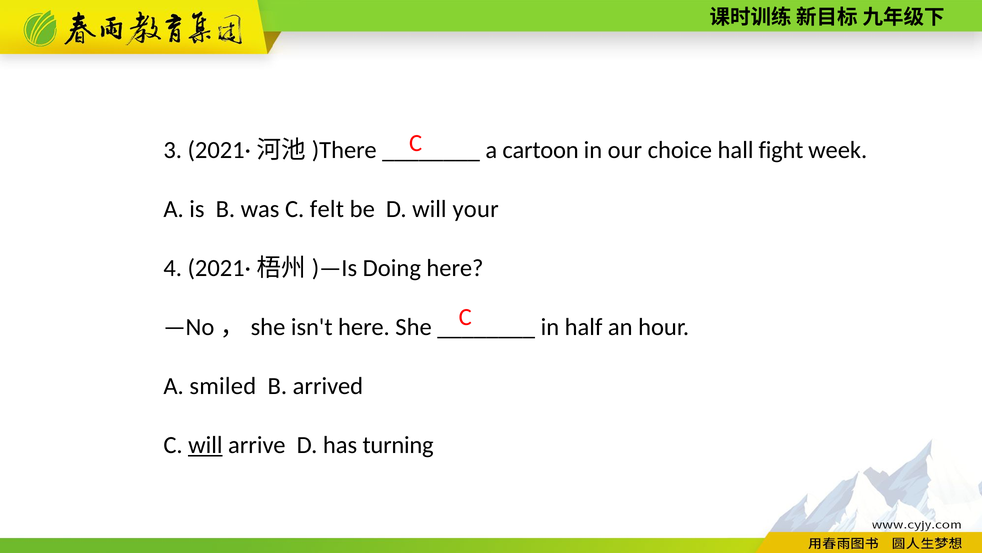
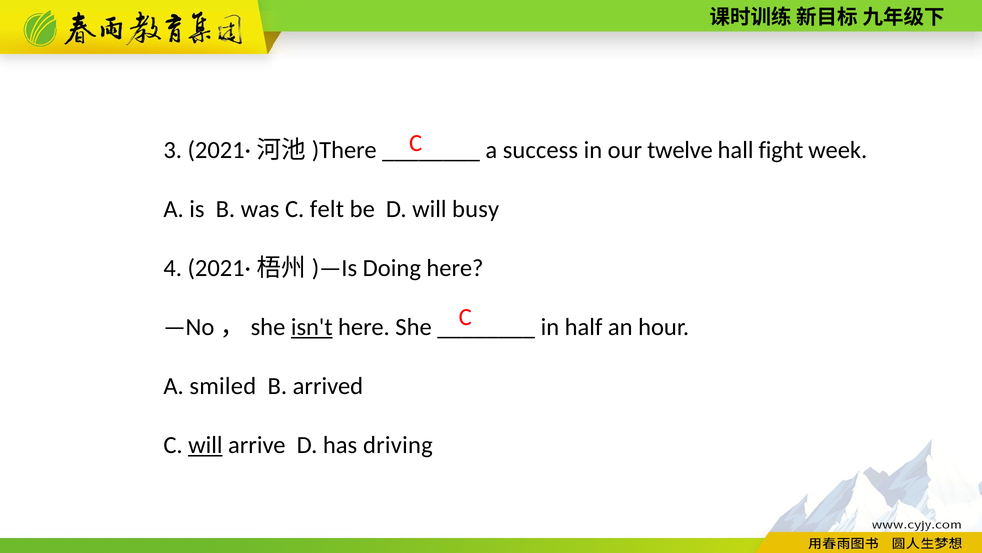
cartoon: cartoon -> success
choice: choice -> twelve
your: your -> busy
isn't underline: none -> present
turning: turning -> driving
